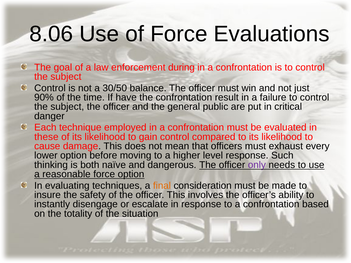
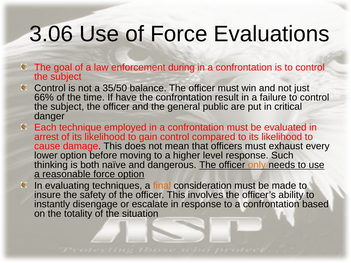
8.06: 8.06 -> 3.06
30/50: 30/50 -> 35/50
90%: 90% -> 66%
these: these -> arrest
only colour: purple -> orange
